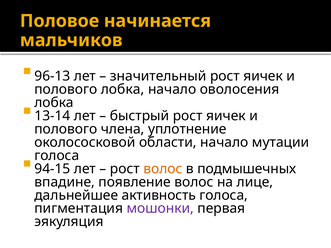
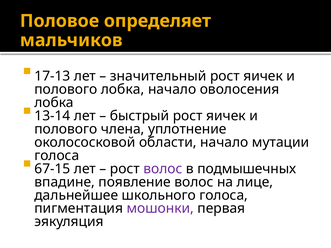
начинается: начинается -> определяет
96-13: 96-13 -> 17-13
94-15: 94-15 -> 67-15
волос at (163, 169) colour: orange -> purple
активность: активность -> школьного
